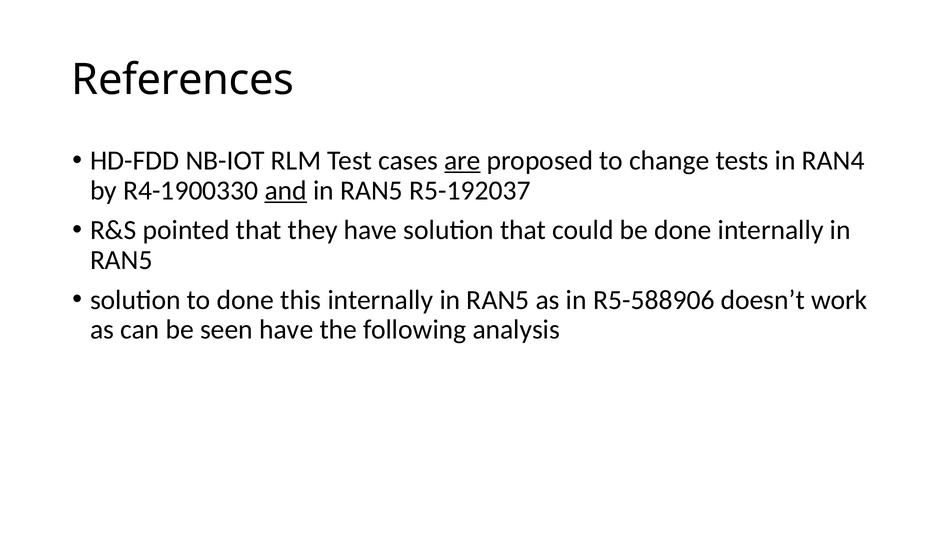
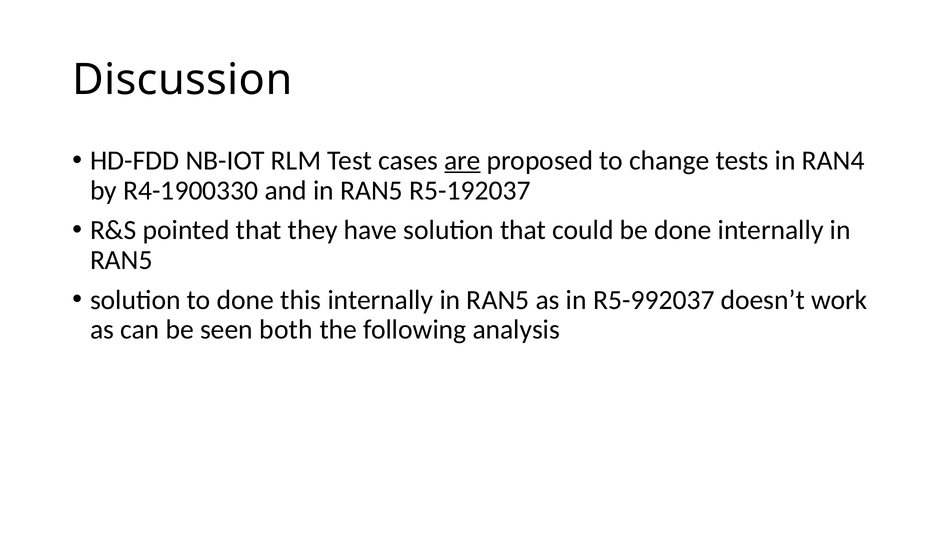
References: References -> Discussion
and underline: present -> none
R5-588906: R5-588906 -> R5-992037
seen have: have -> both
